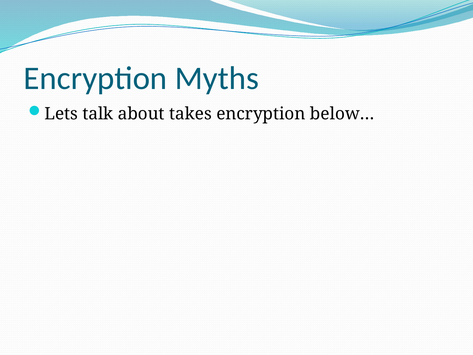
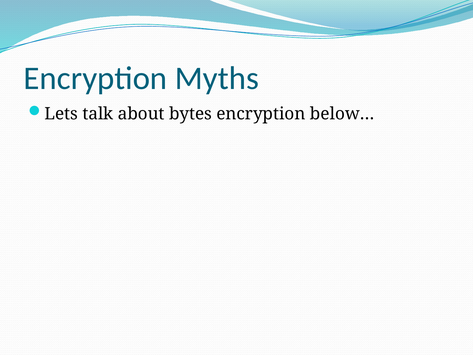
takes: takes -> bytes
